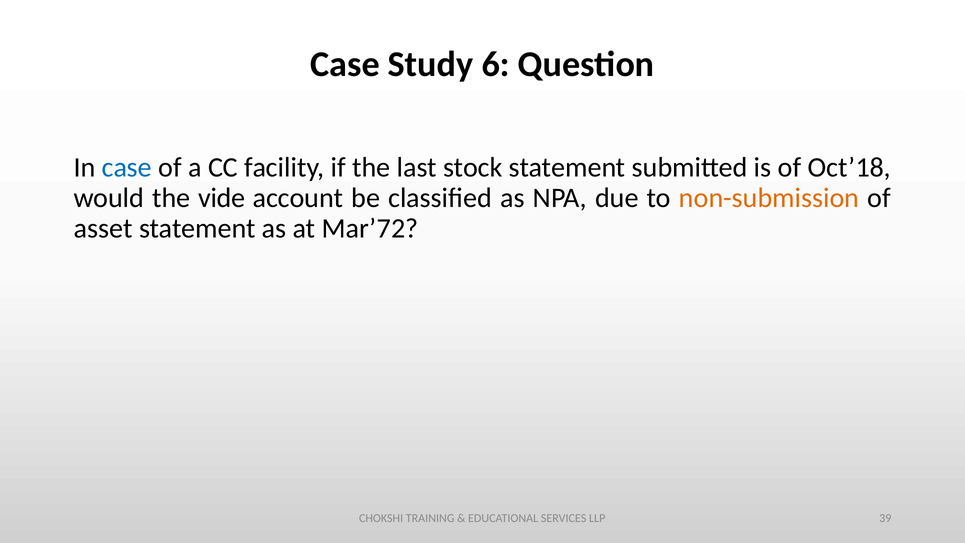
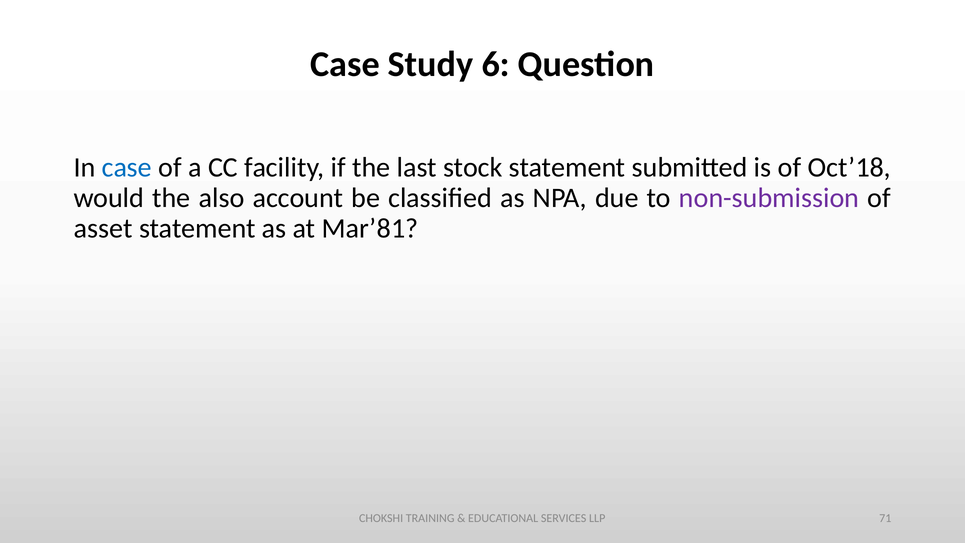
vide: vide -> also
non-submission colour: orange -> purple
Mar’72: Mar’72 -> Mar’81
39: 39 -> 71
